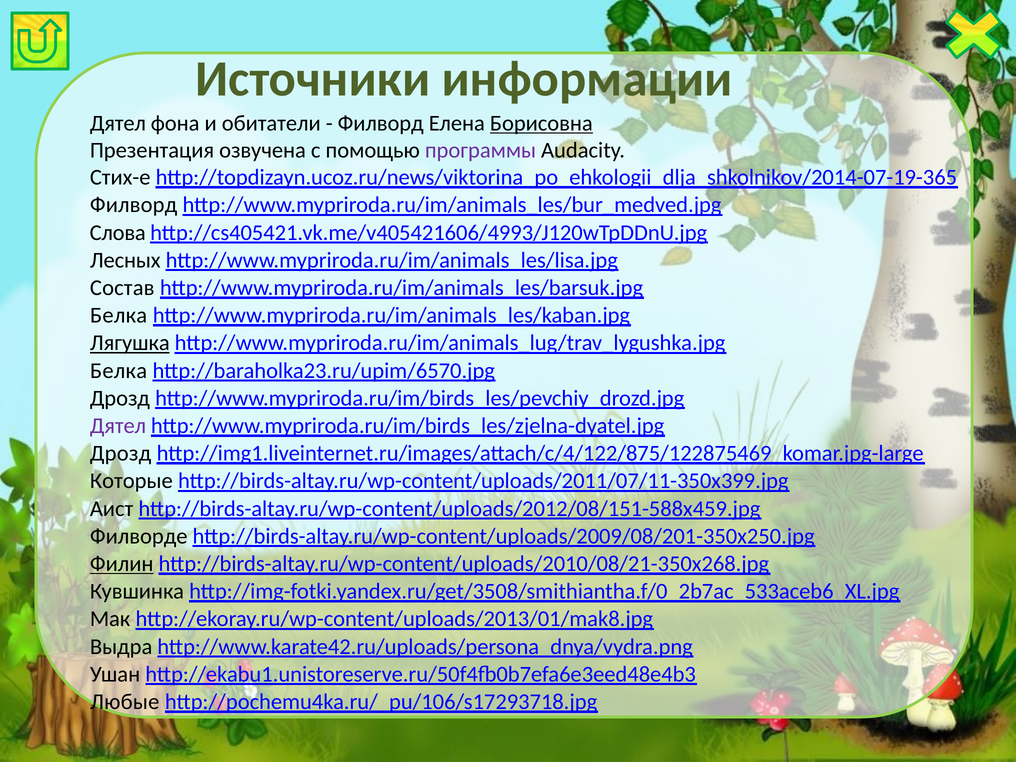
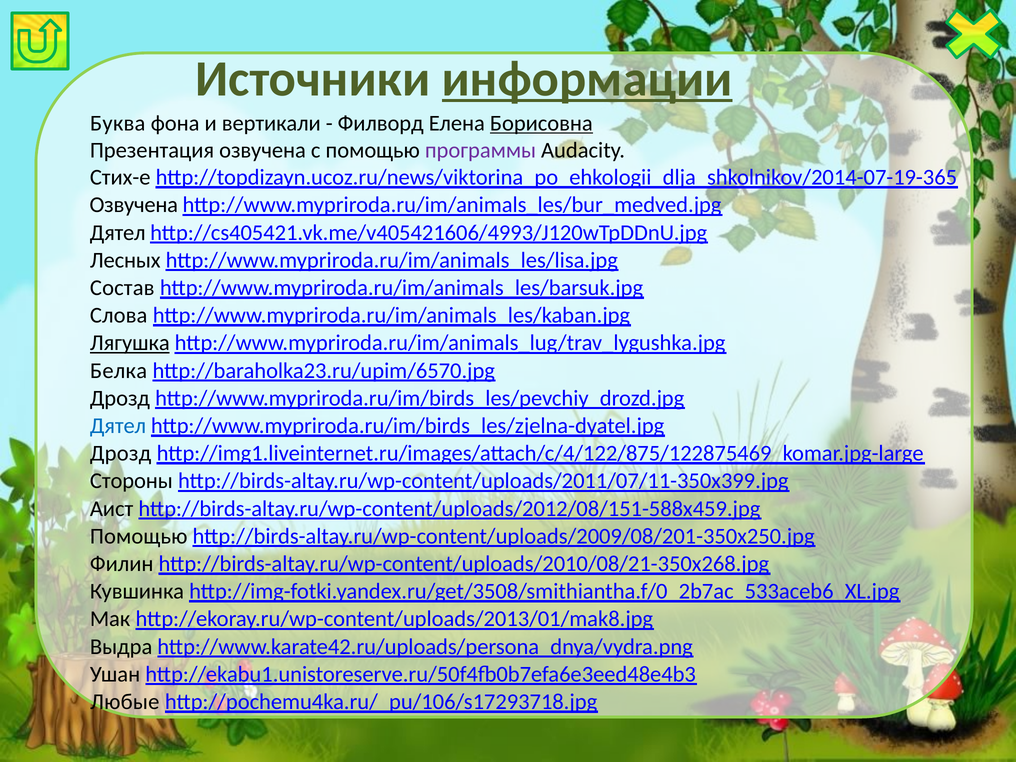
информации underline: none -> present
Дятел at (118, 123): Дятел -> Буква
обитатели: обитатели -> вертикали
Филворд at (134, 205): Филворд -> Озвучена
Слова at (118, 233): Слова -> Дятел
Белка at (119, 315): Белка -> Слова
Дятел at (118, 426) colour: purple -> blue
Которые: Которые -> Стороны
Филворде at (139, 536): Филворде -> Помощью
Филин underline: present -> none
